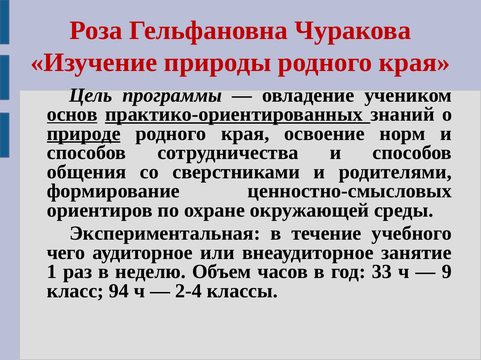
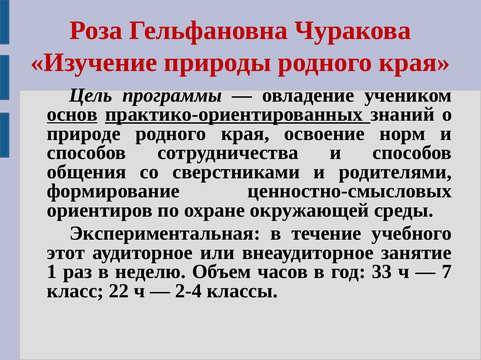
природе underline: present -> none
чего: чего -> этот
9: 9 -> 7
94: 94 -> 22
